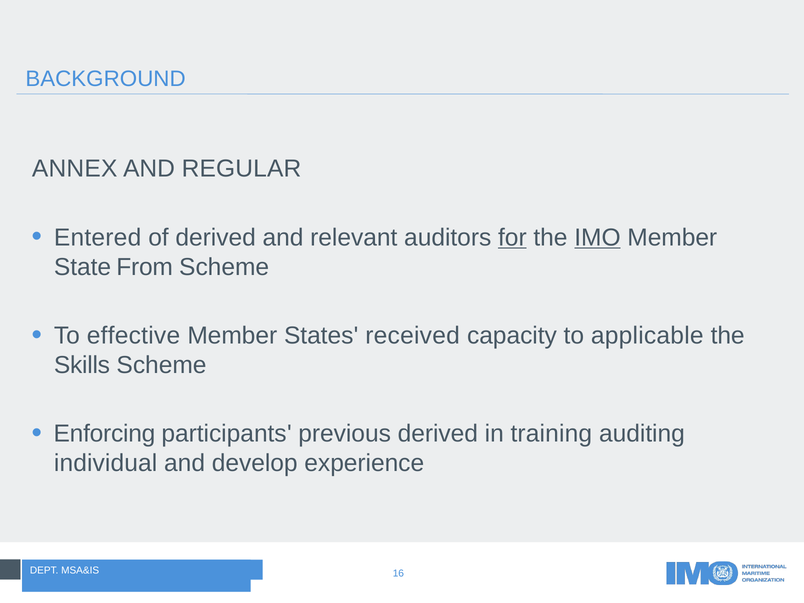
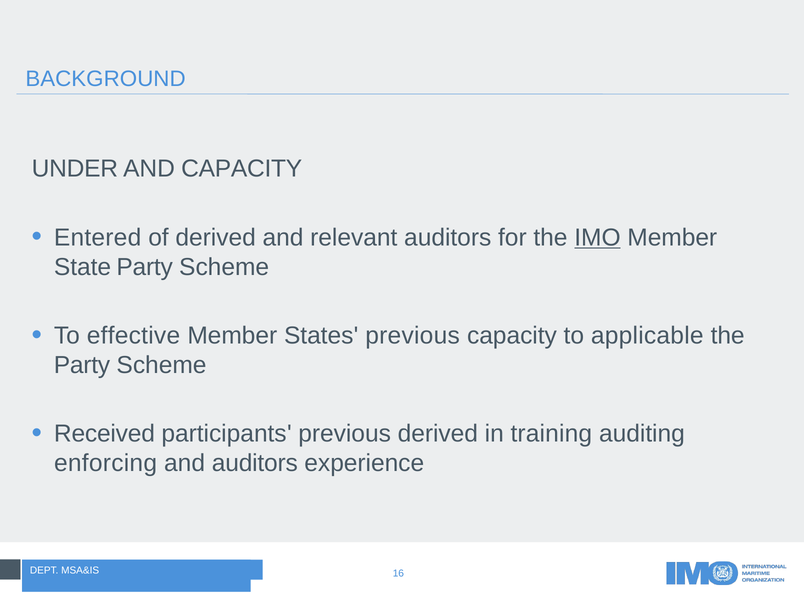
ANNEX: ANNEX -> UNDER
AND REGULAR: REGULAR -> CAPACITY
for underline: present -> none
State From: From -> Party
States received: received -> previous
Skills at (82, 365): Skills -> Party
Enforcing: Enforcing -> Received
individual: individual -> enforcing
and develop: develop -> auditors
